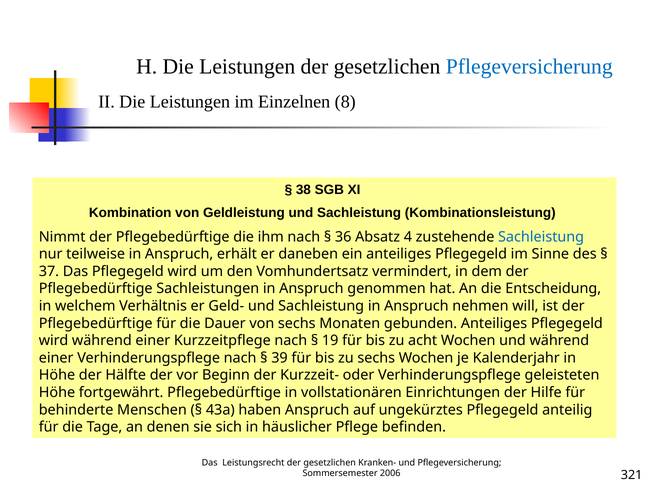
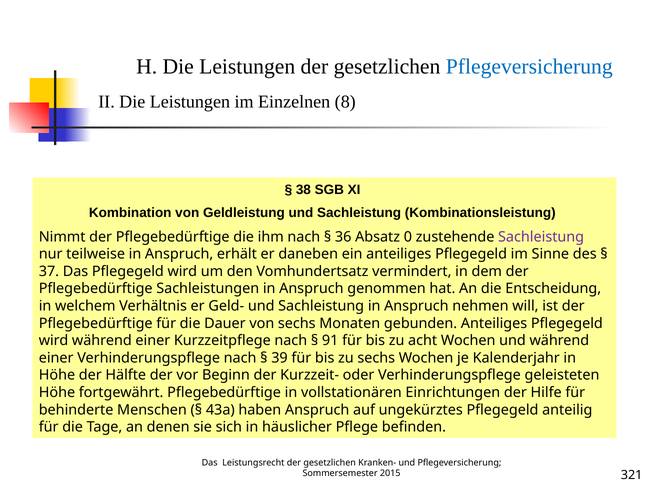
4: 4 -> 0
Sachleistung at (541, 237) colour: blue -> purple
19: 19 -> 91
2006: 2006 -> 2015
